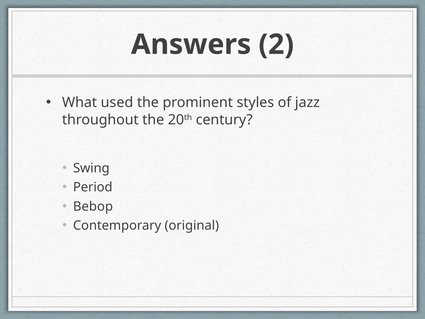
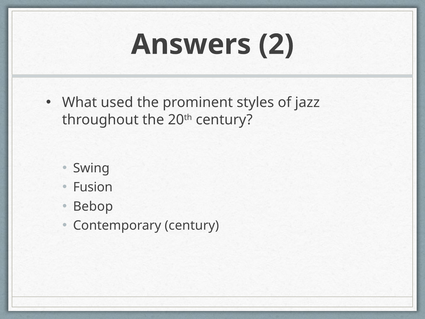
Period: Period -> Fusion
Contemporary original: original -> century
